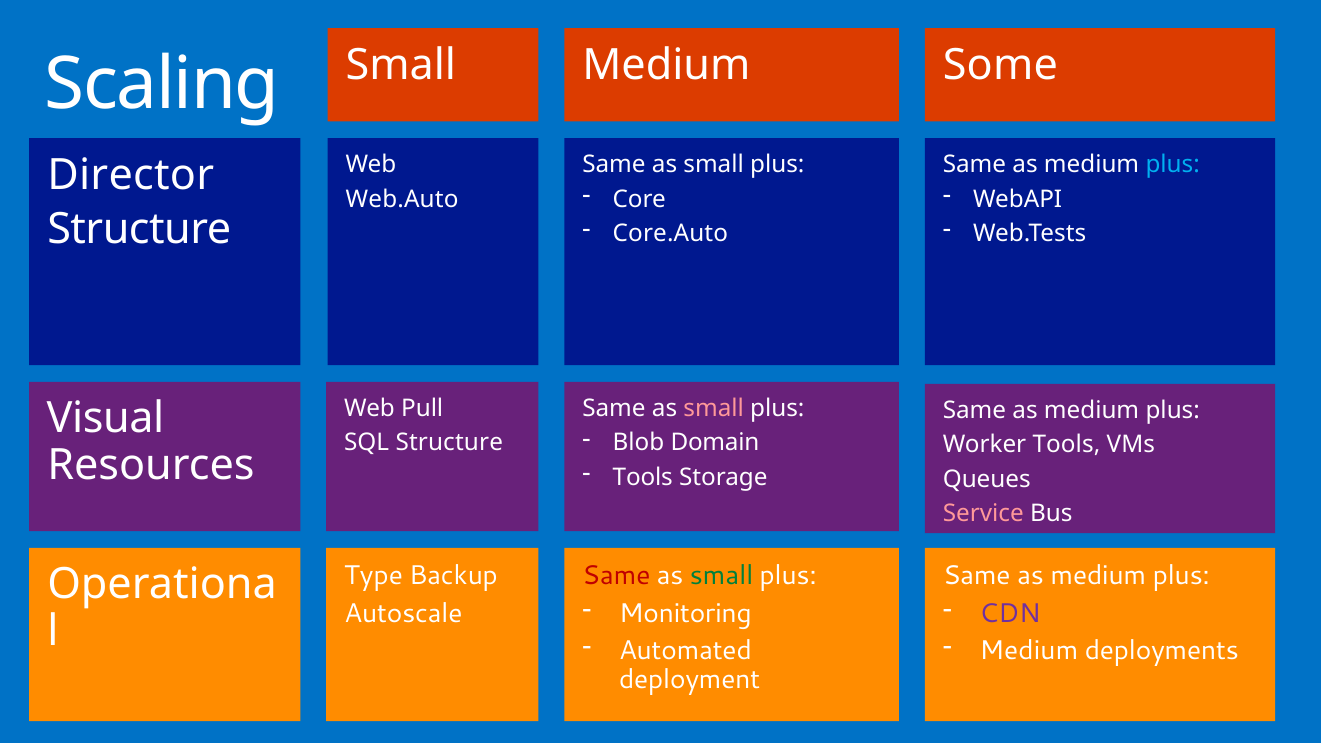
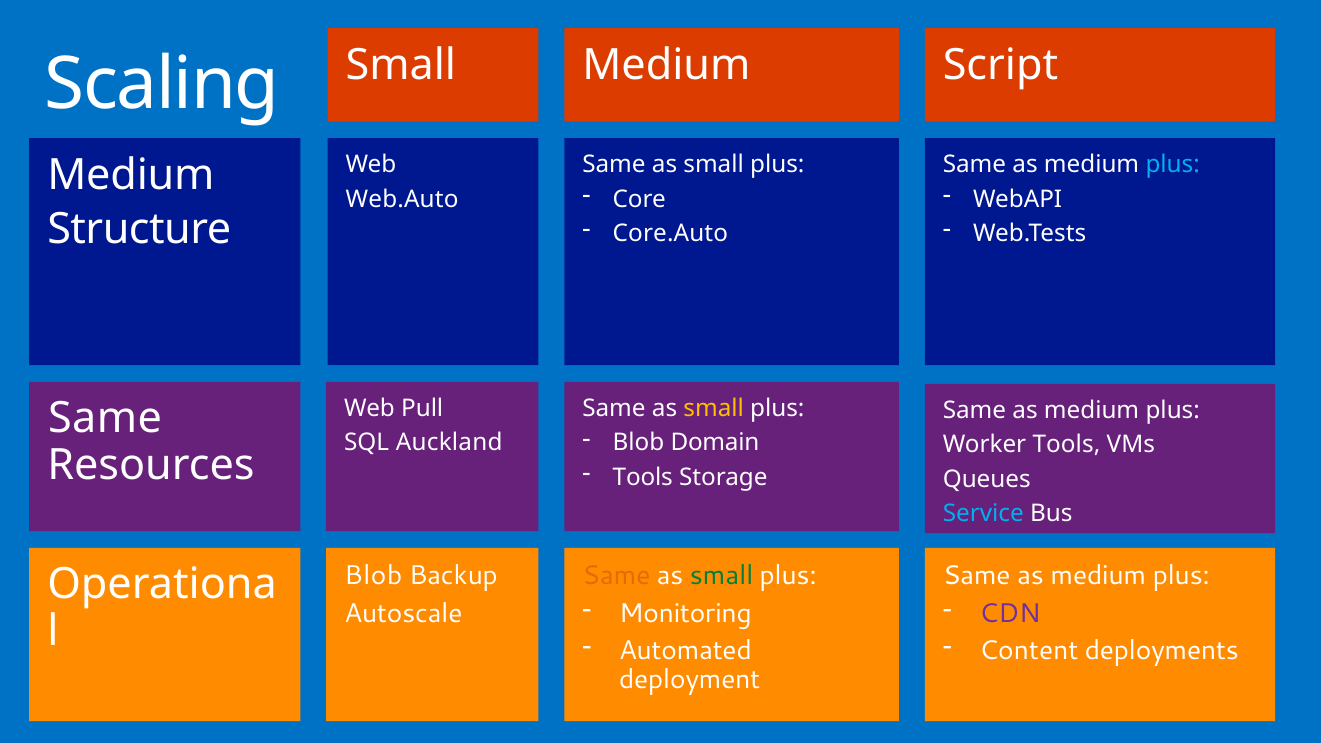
Some: Some -> Script
Director at (131, 175): Director -> Medium
small at (714, 409) colour: pink -> yellow
Visual at (105, 419): Visual -> Same
SQL Structure: Structure -> Auckland
Service colour: pink -> light blue
Type at (373, 576): Type -> Blob
Same at (616, 576) colour: red -> orange
Medium at (1029, 650): Medium -> Content
